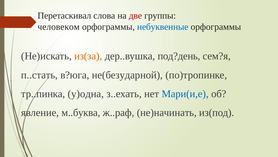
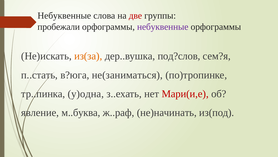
Перетаскивал at (64, 16): Перетаскивал -> Небуквенные
человеком: человеком -> пробежали
небуквенные at (163, 27) colour: blue -> purple
под?день: под?день -> под?слов
не(безударной: не(безударной -> не(заниматься
Мари(и,е colour: blue -> red
